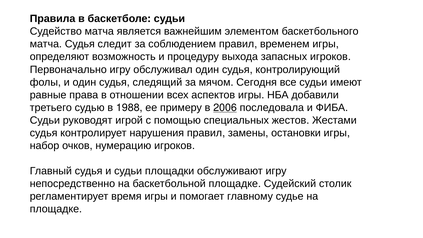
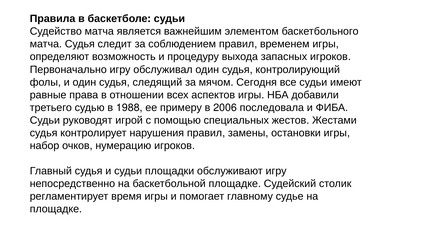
2006 underline: present -> none
